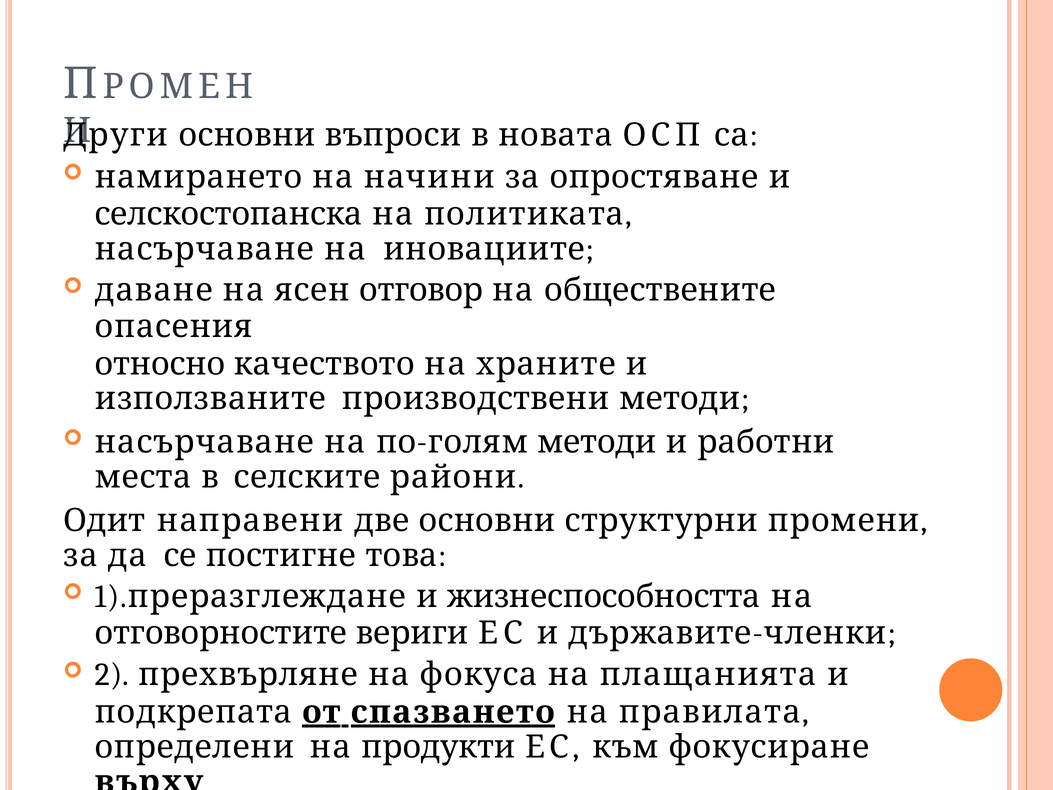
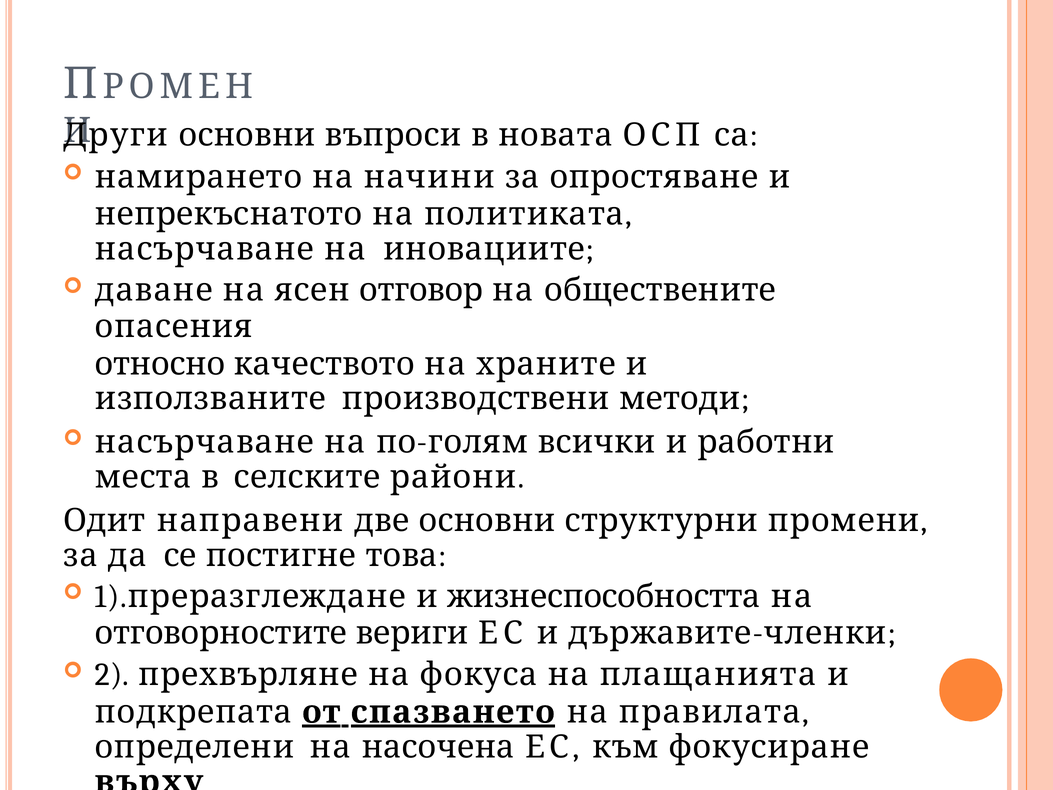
селскостопанска: селскостопанска -> непрекъснатото
методи at (597, 442): методи -> всички
продукти: продукти -> насочена
